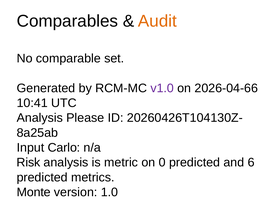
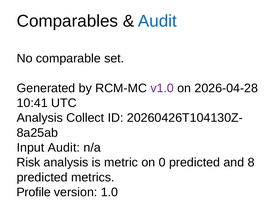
Audit at (157, 21) colour: orange -> blue
2026-04-66: 2026-04-66 -> 2026-04-28
Please: Please -> Collect
Input Carlo: Carlo -> Audit
6: 6 -> 8
Monte: Monte -> Profile
